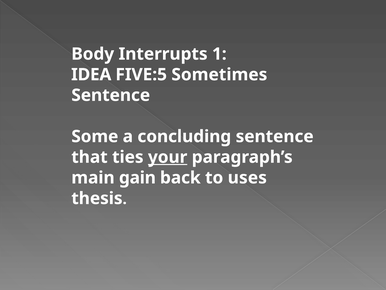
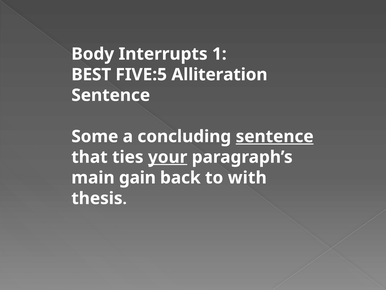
IDEA: IDEA -> BEST
Sometimes: Sometimes -> Alliteration
sentence at (275, 136) underline: none -> present
uses: uses -> with
